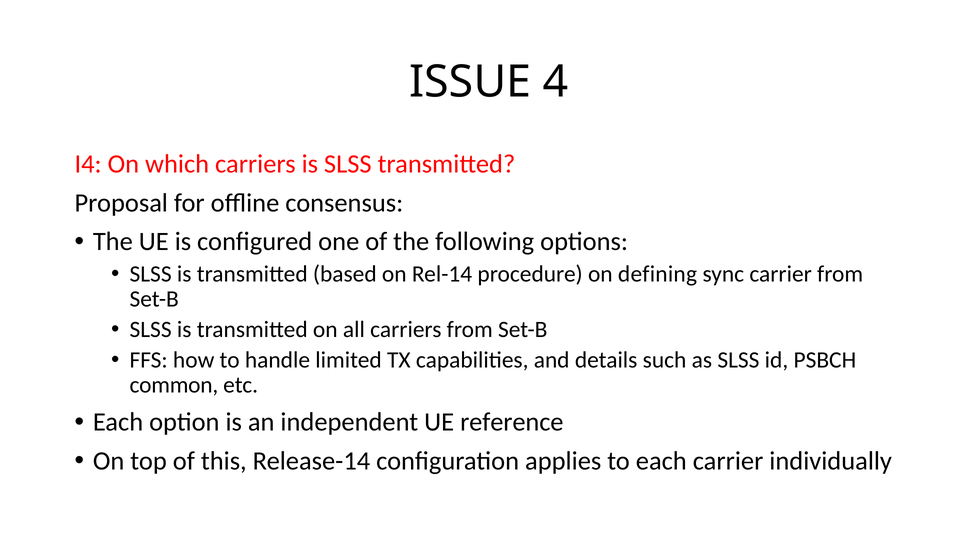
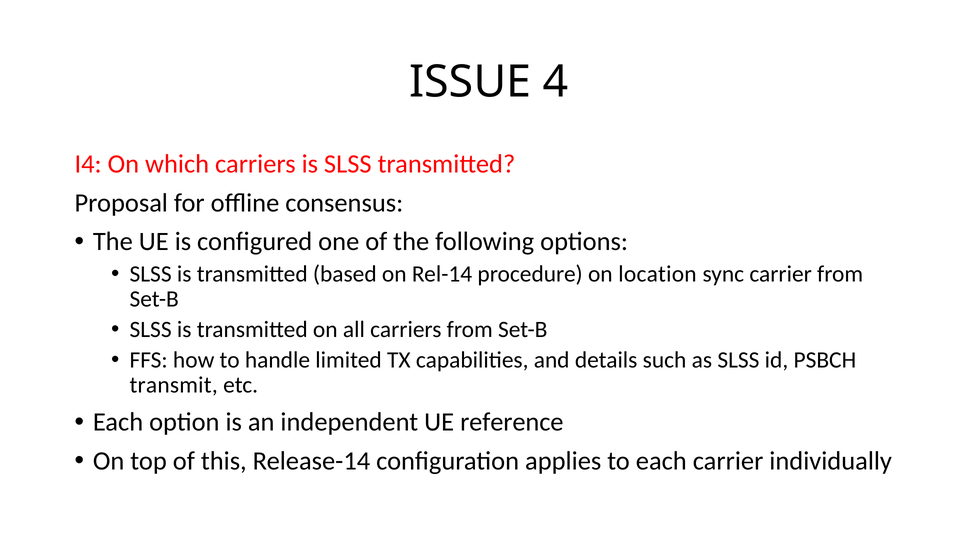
defining: defining -> location
common: common -> transmit
